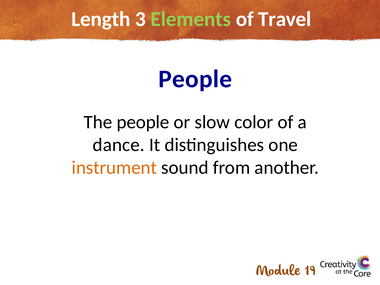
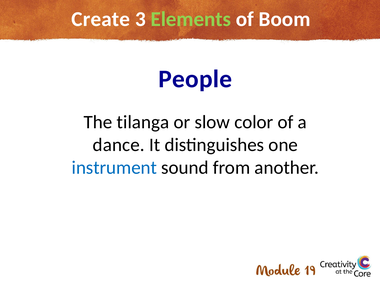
Length: Length -> Create
Travel: Travel -> Boom
The people: people -> tilanga
instrument colour: orange -> blue
